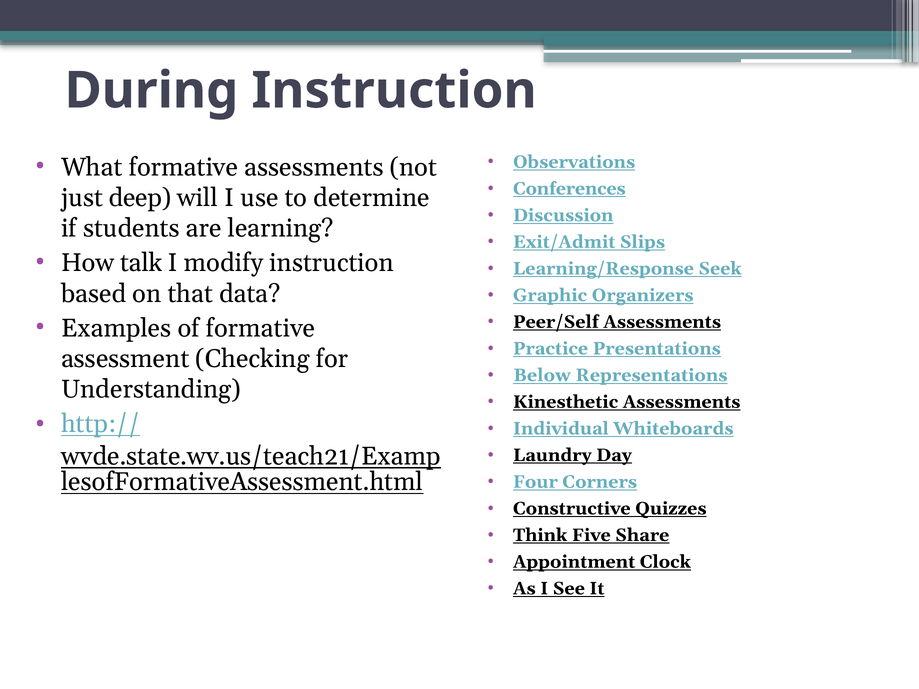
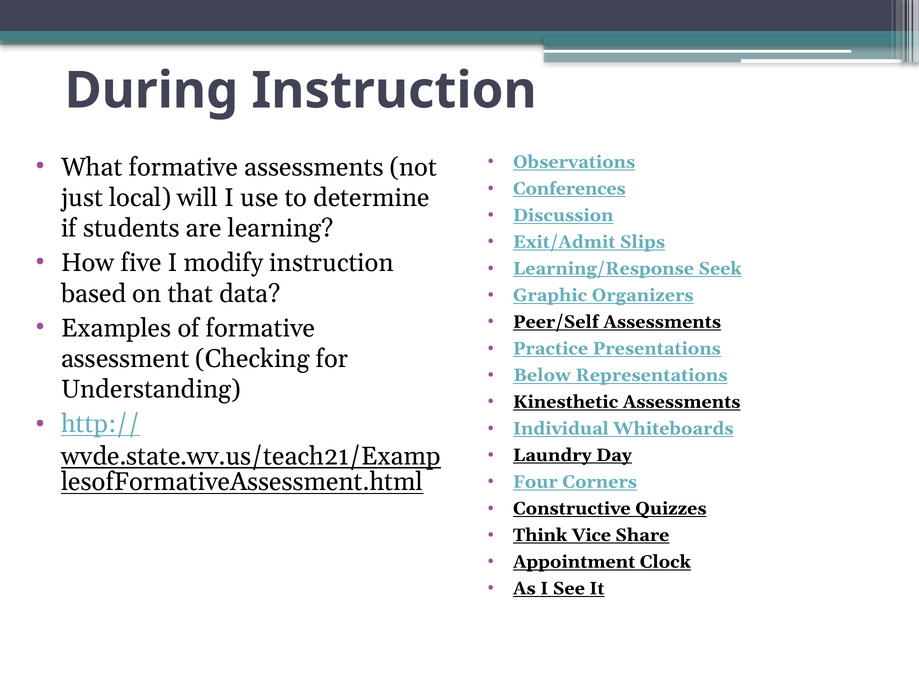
deep: deep -> local
talk: talk -> five
Five: Five -> Vice
